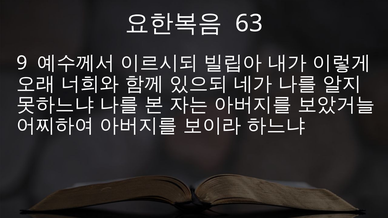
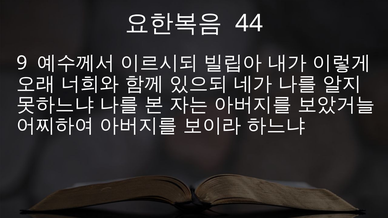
63: 63 -> 44
